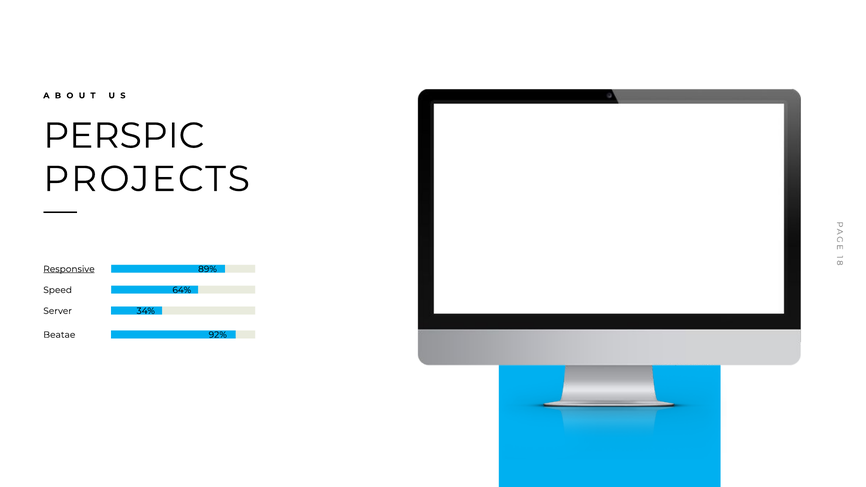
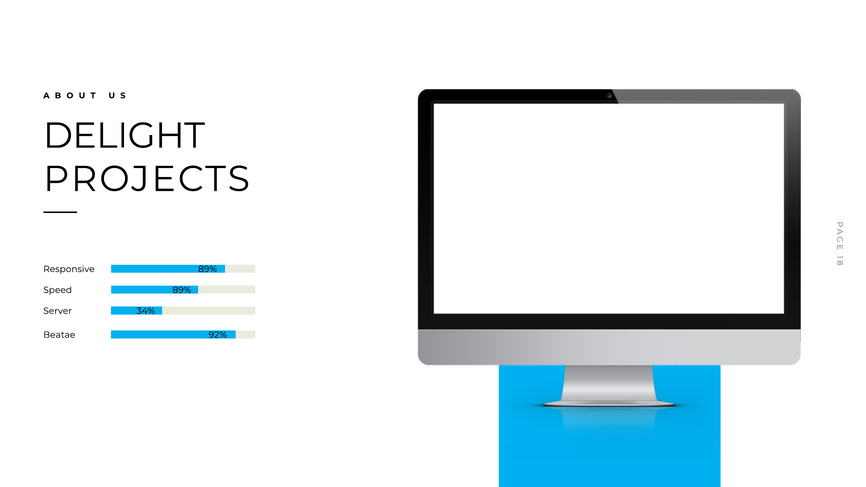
PERSPIC: PERSPIC -> DELIGHT
Responsive underline: present -> none
Speed 64%: 64% -> 89%
